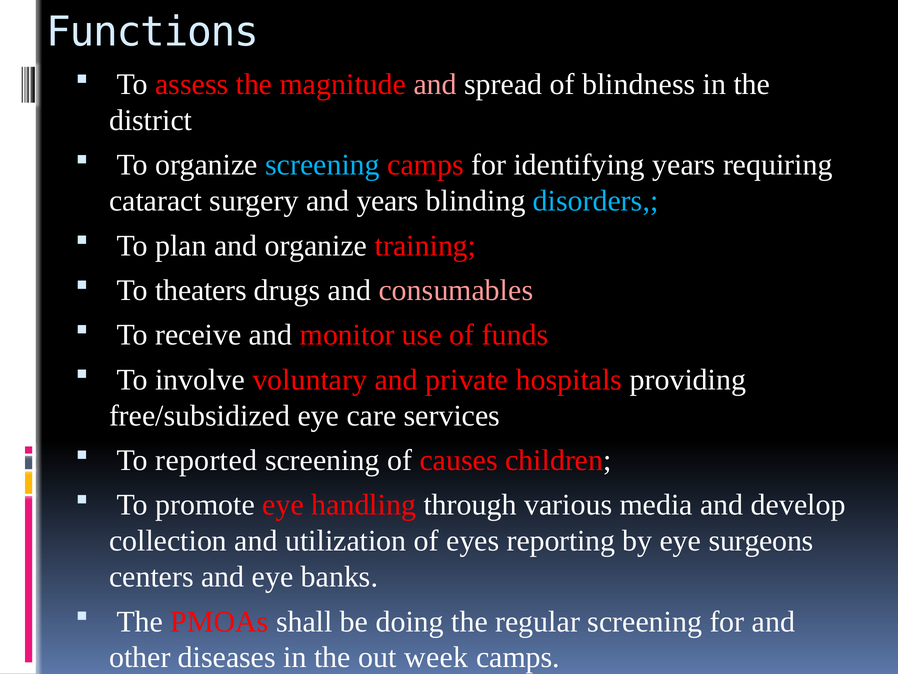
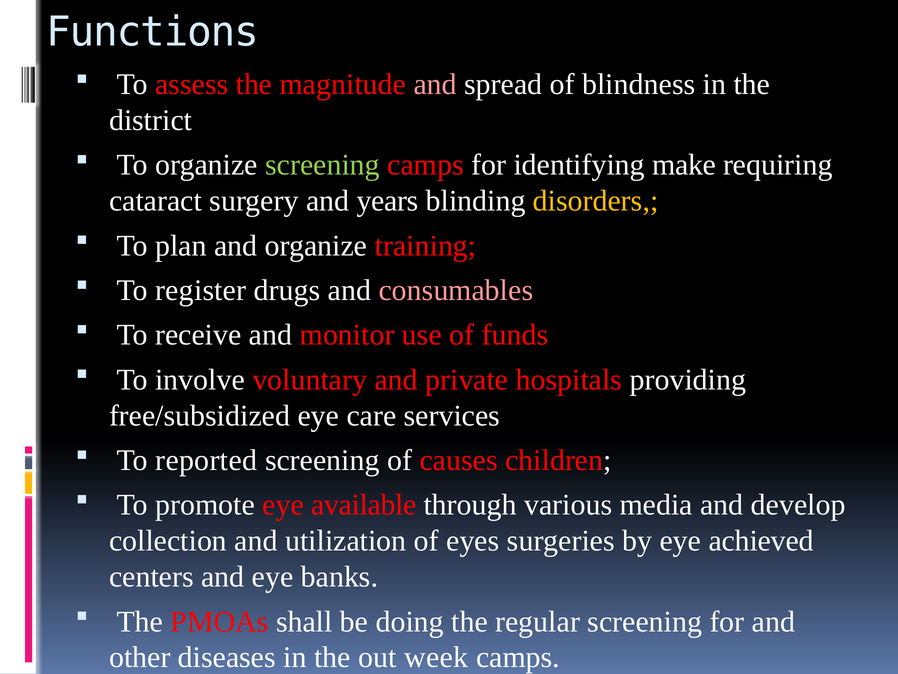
screening at (323, 165) colour: light blue -> light green
identifying years: years -> make
disorders colour: light blue -> yellow
theaters: theaters -> register
handling: handling -> available
reporting: reporting -> surgeries
surgeons: surgeons -> achieved
